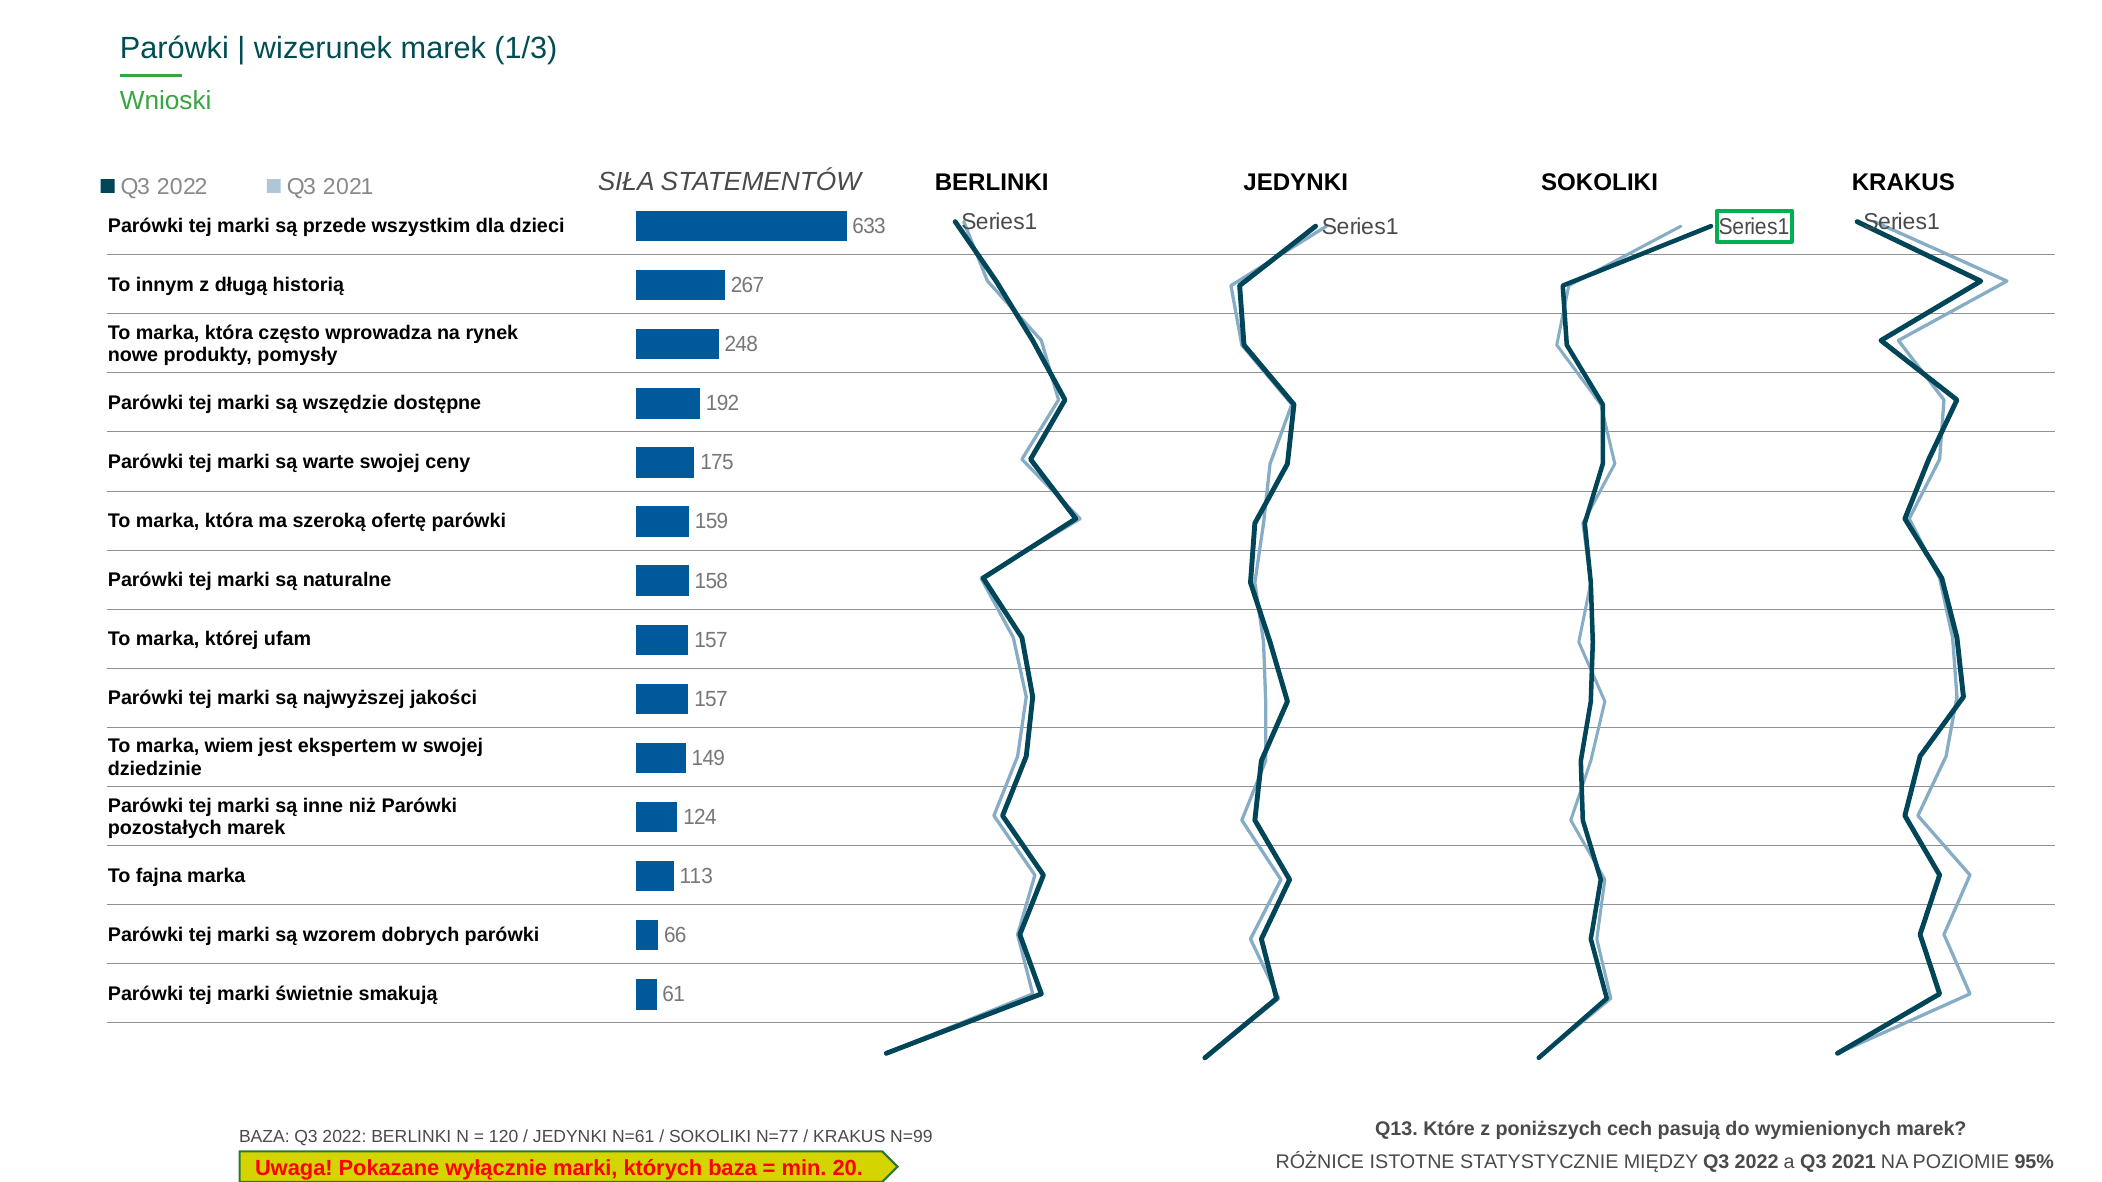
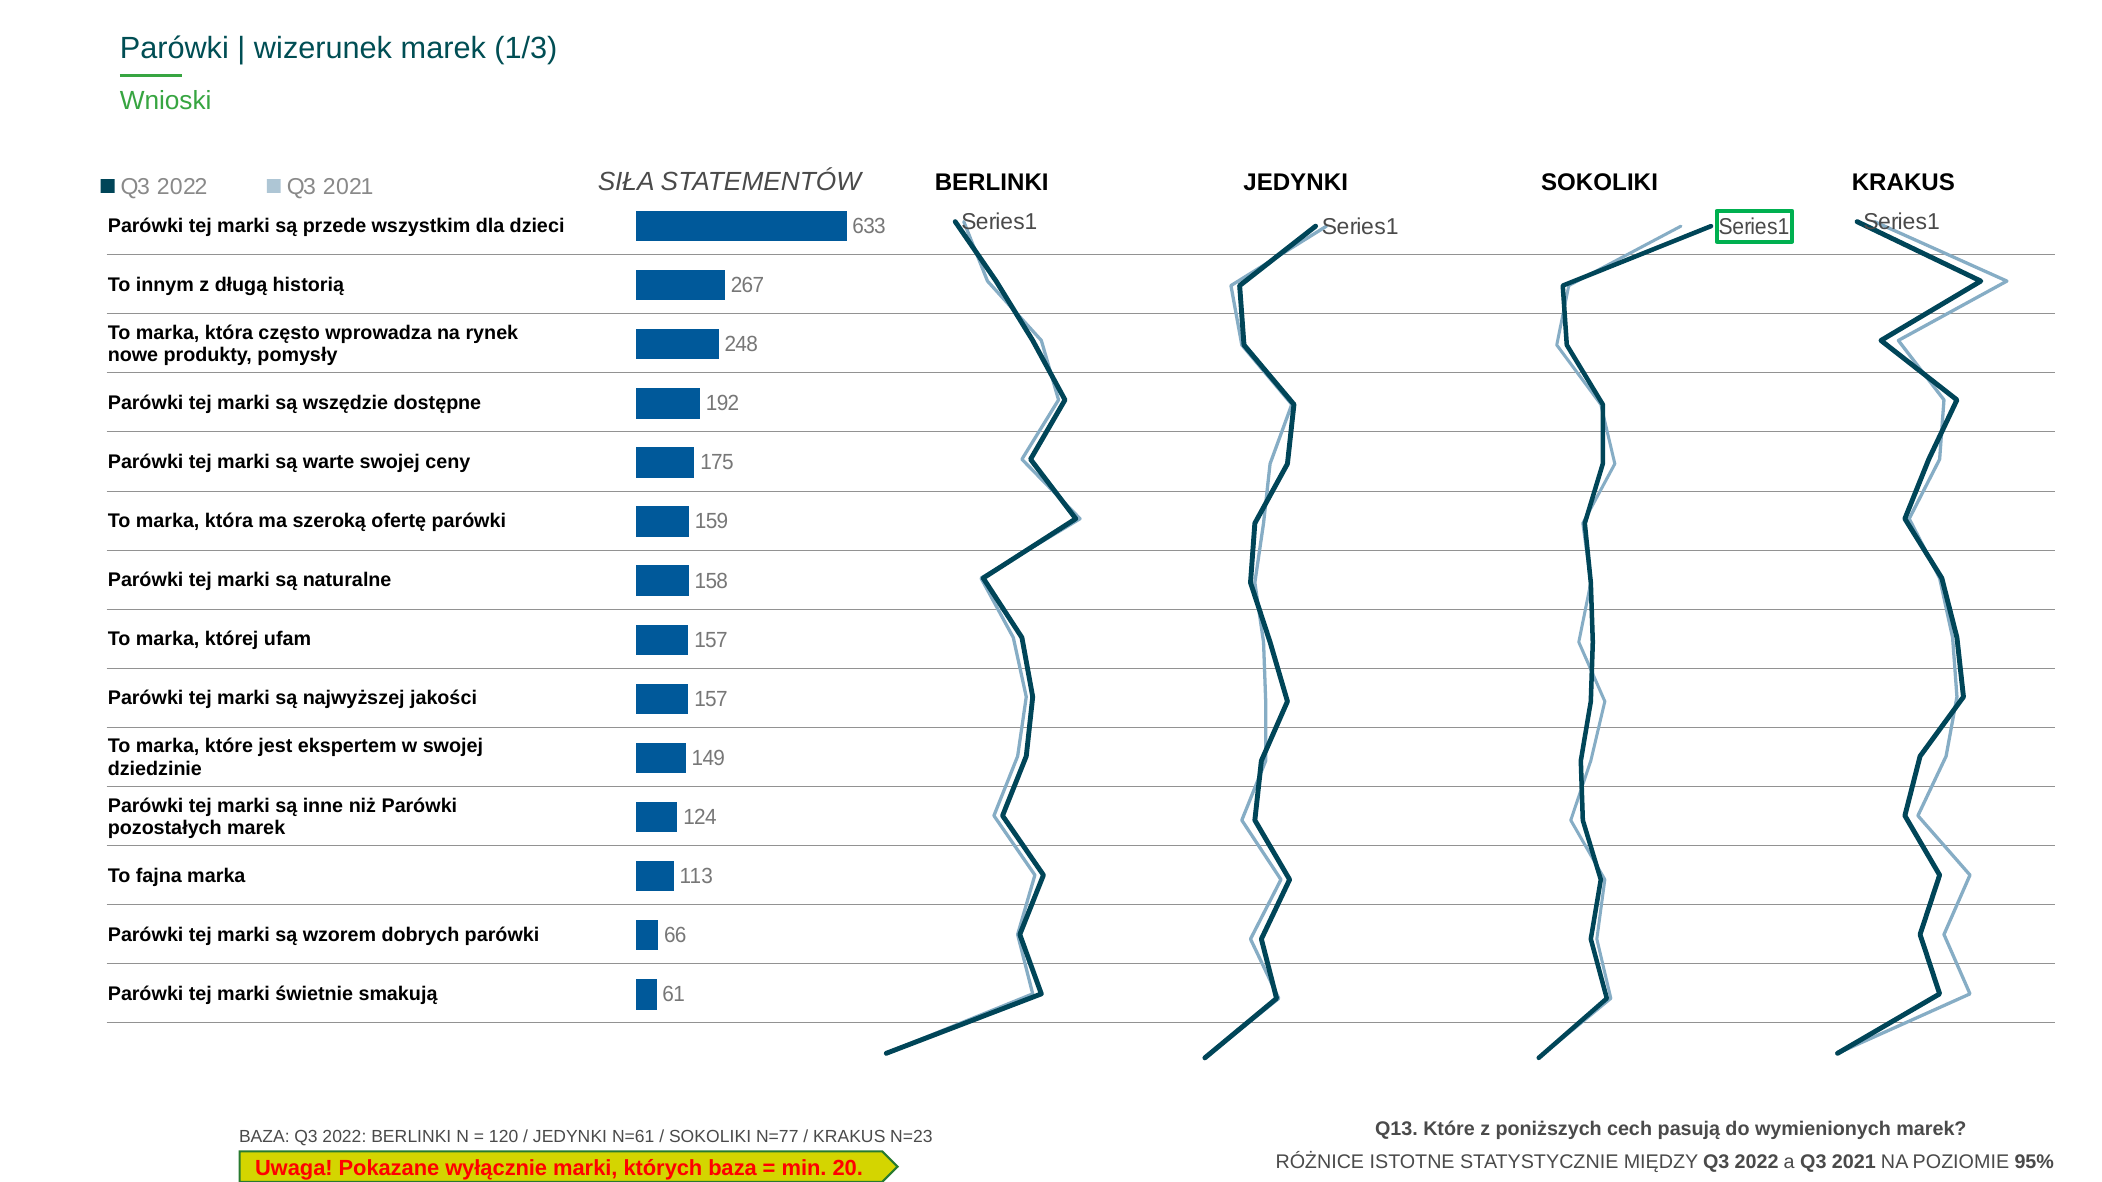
marka wiem: wiem -> które
N=99: N=99 -> N=23
